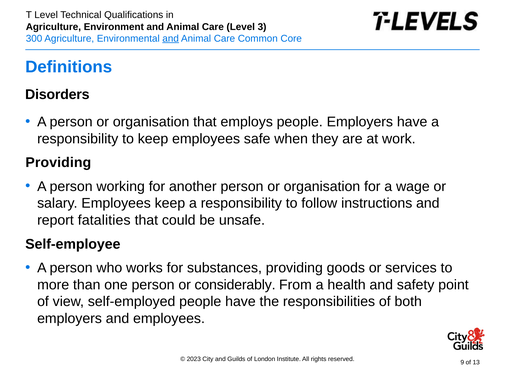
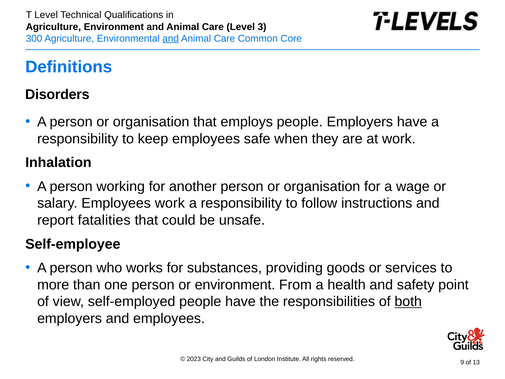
Providing at (58, 163): Providing -> Inhalation
Employees keep: keep -> work
or considerably: considerably -> environment
both underline: none -> present
